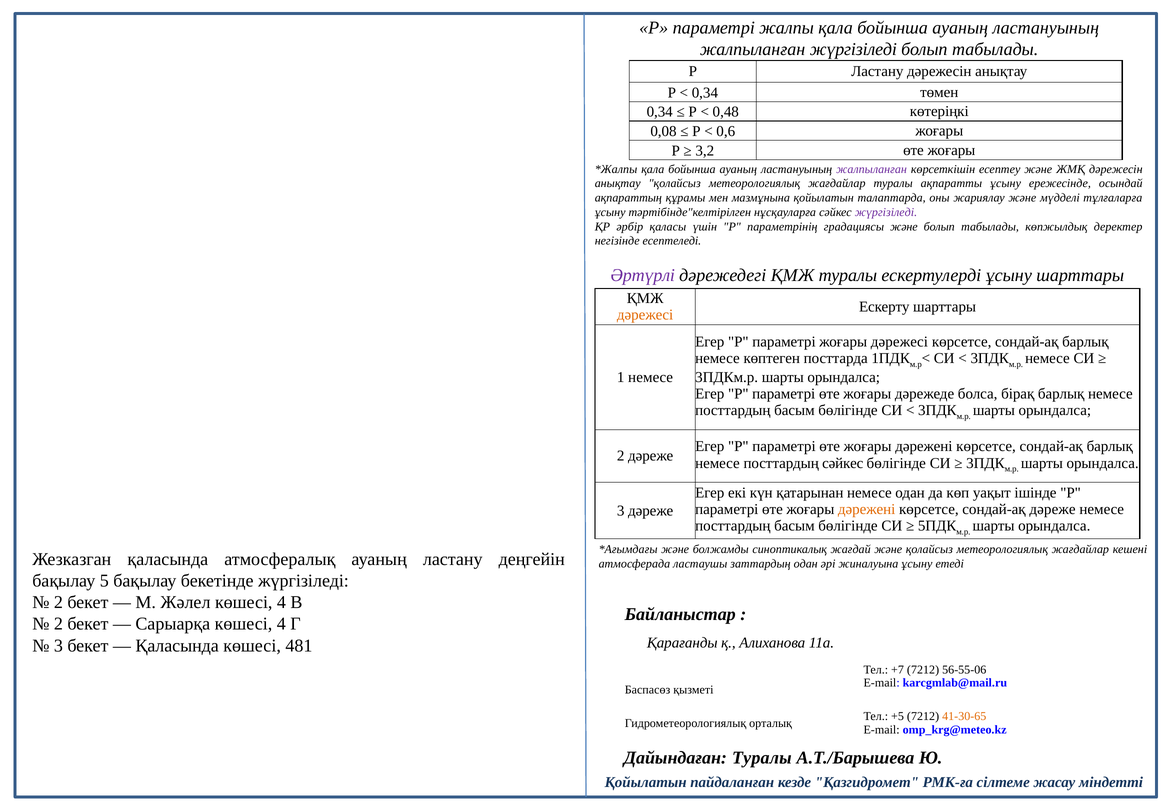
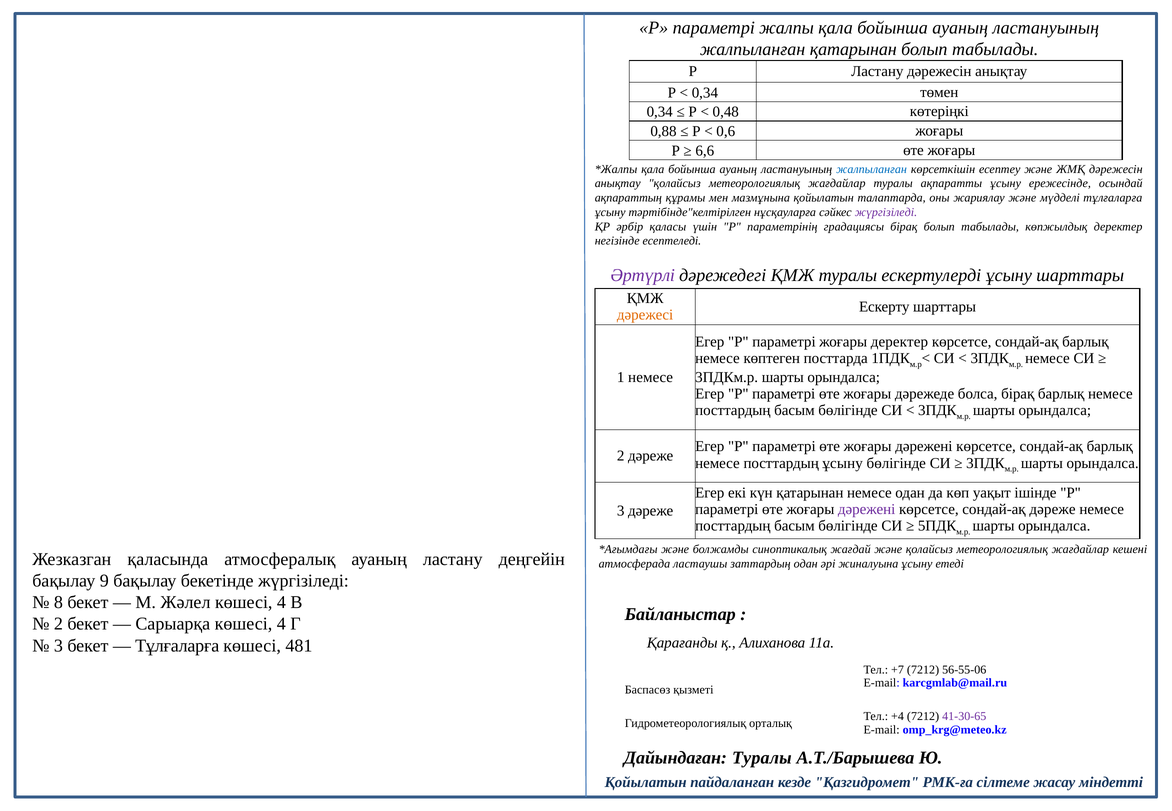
жалпыланған жүргізіледі: жүргізіледі -> қатарынан
0,08: 0,08 -> 0,88
3,2: 3,2 -> 6,6
жалпыланған at (872, 169) colour: purple -> blue
градациясы және: және -> бірақ
жоғары дәрежесі: дәрежесі -> деректер
посттардың сәйкес: сәйкес -> ұсыну
дәрежені at (867, 510) colour: orange -> purple
5: 5 -> 9
2 at (58, 603): 2 -> 8
Қаласында at (177, 646): Қаласында -> Тұлғаларға
+5: +5 -> +4
41-30-65 colour: orange -> purple
